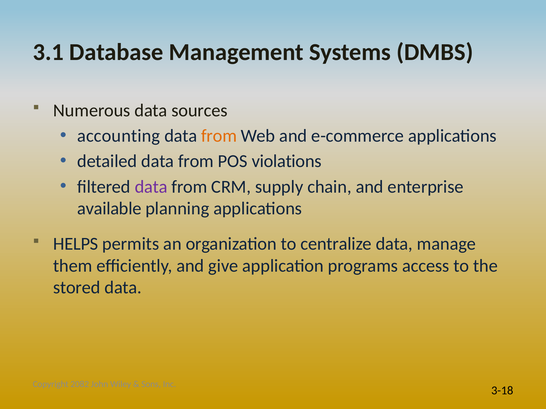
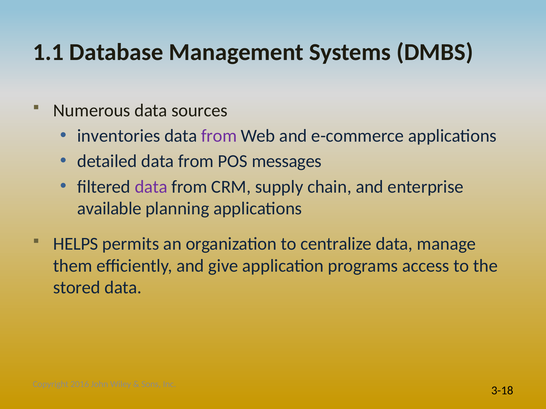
3.1: 3.1 -> 1.1
accounting: accounting -> inventories
from at (219, 136) colour: orange -> purple
violations: violations -> messages
2082: 2082 -> 2016
